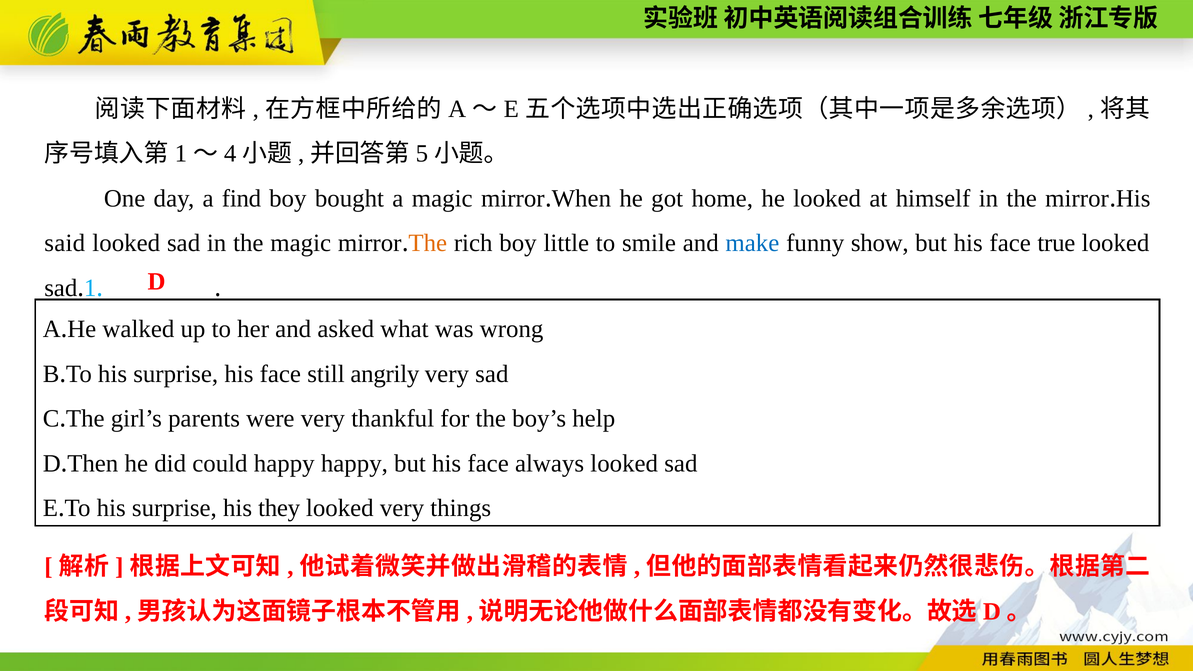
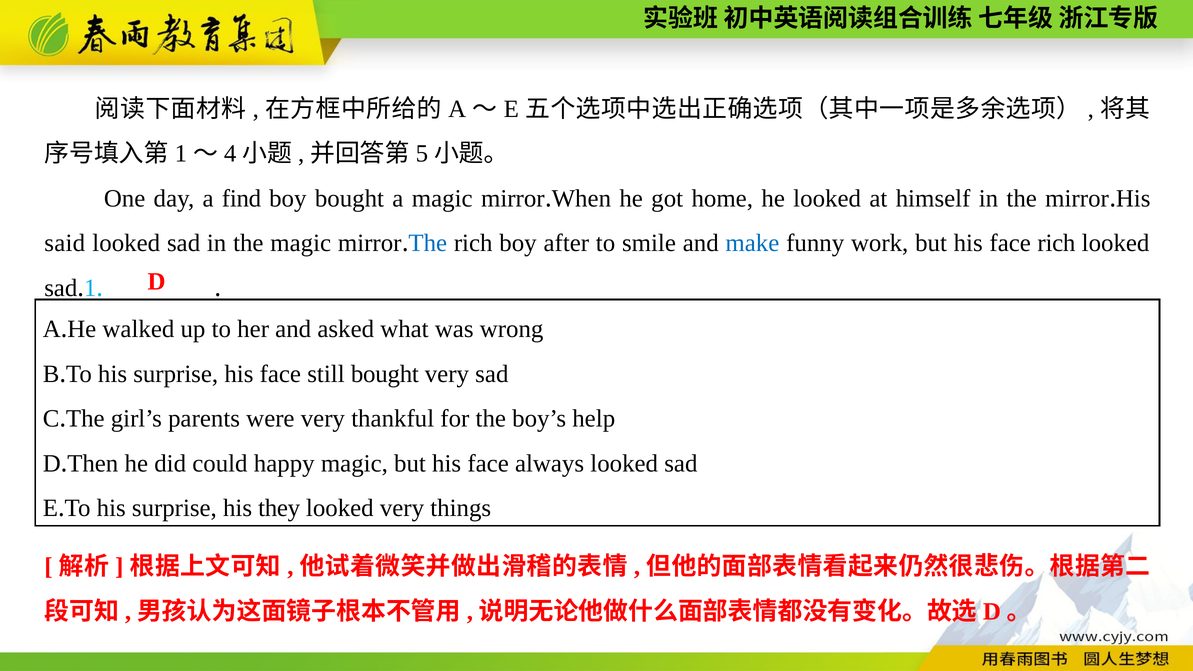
The at (428, 243) colour: orange -> blue
little: little -> after
show: show -> work
face true: true -> rich
still angrily: angrily -> bought
happy happy: happy -> magic
